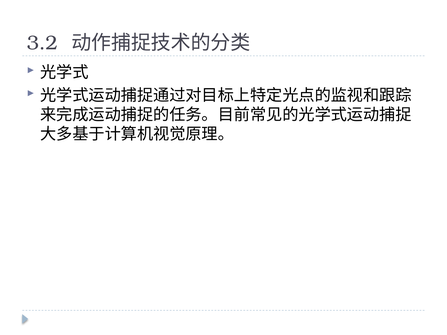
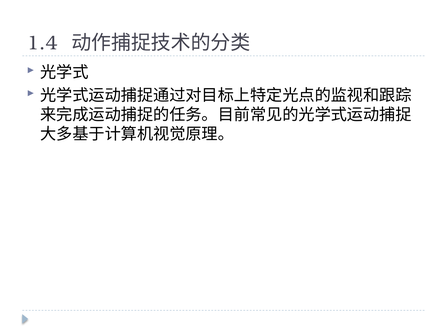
3.2: 3.2 -> 1.4
